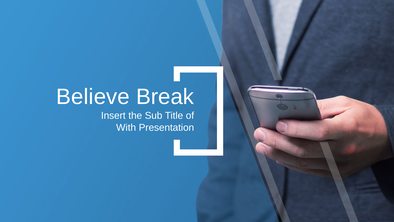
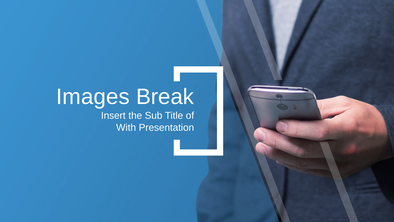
Believe: Believe -> Images
